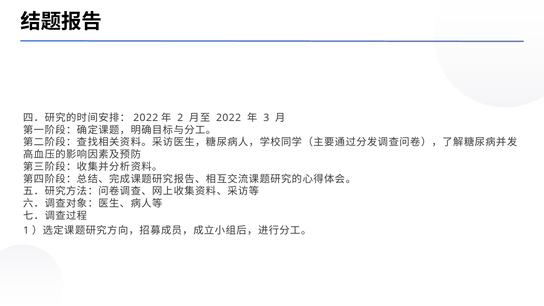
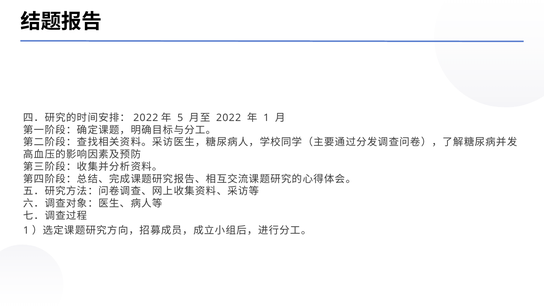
2: 2 -> 5
3 at (266, 118): 3 -> 1
